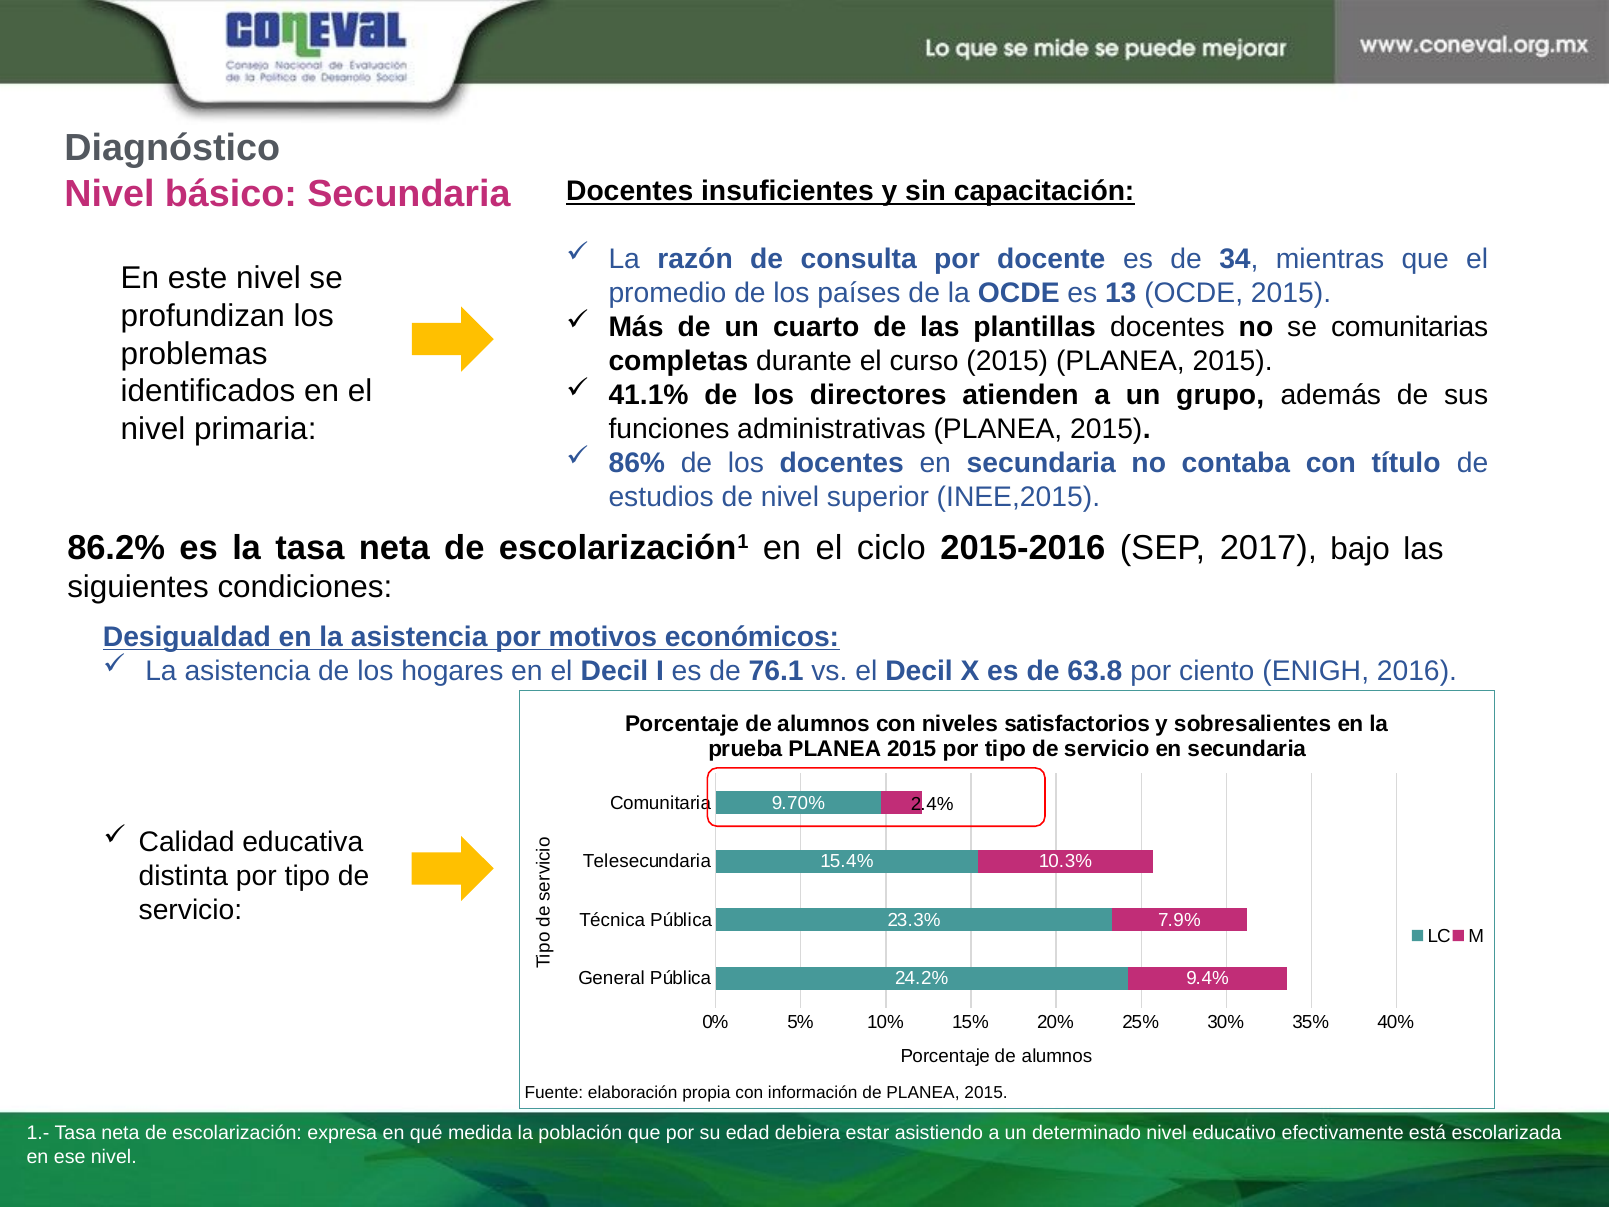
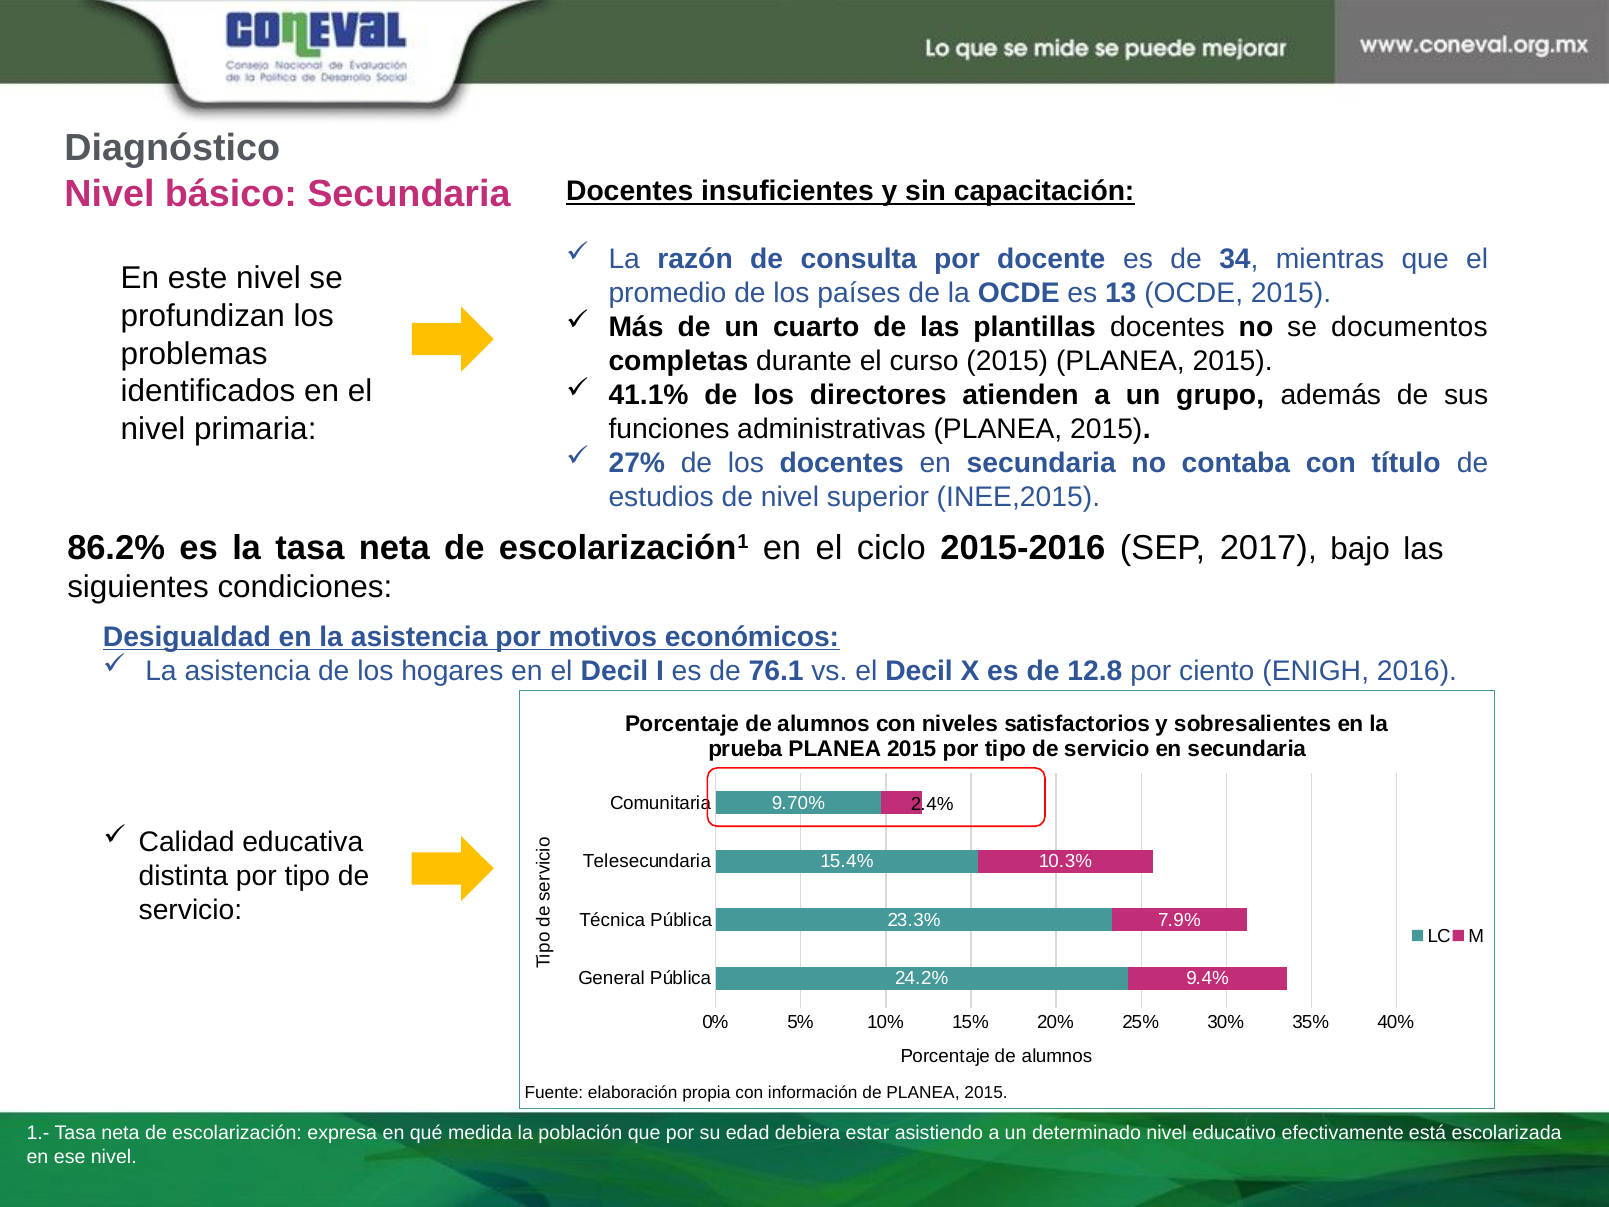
comunitarias: comunitarias -> documentos
86%: 86% -> 27%
63.8: 63.8 -> 12.8
